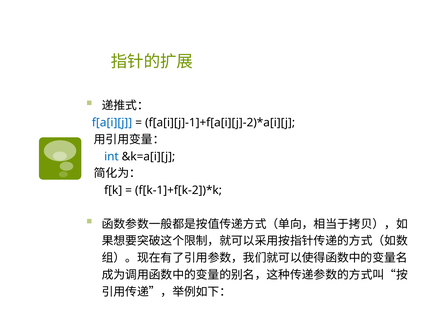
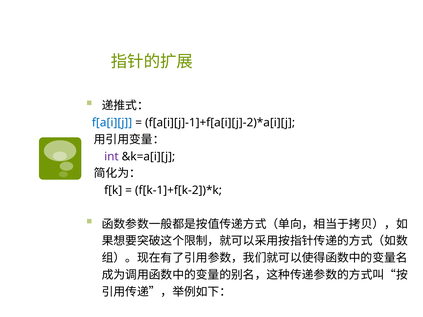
int colour: blue -> purple
